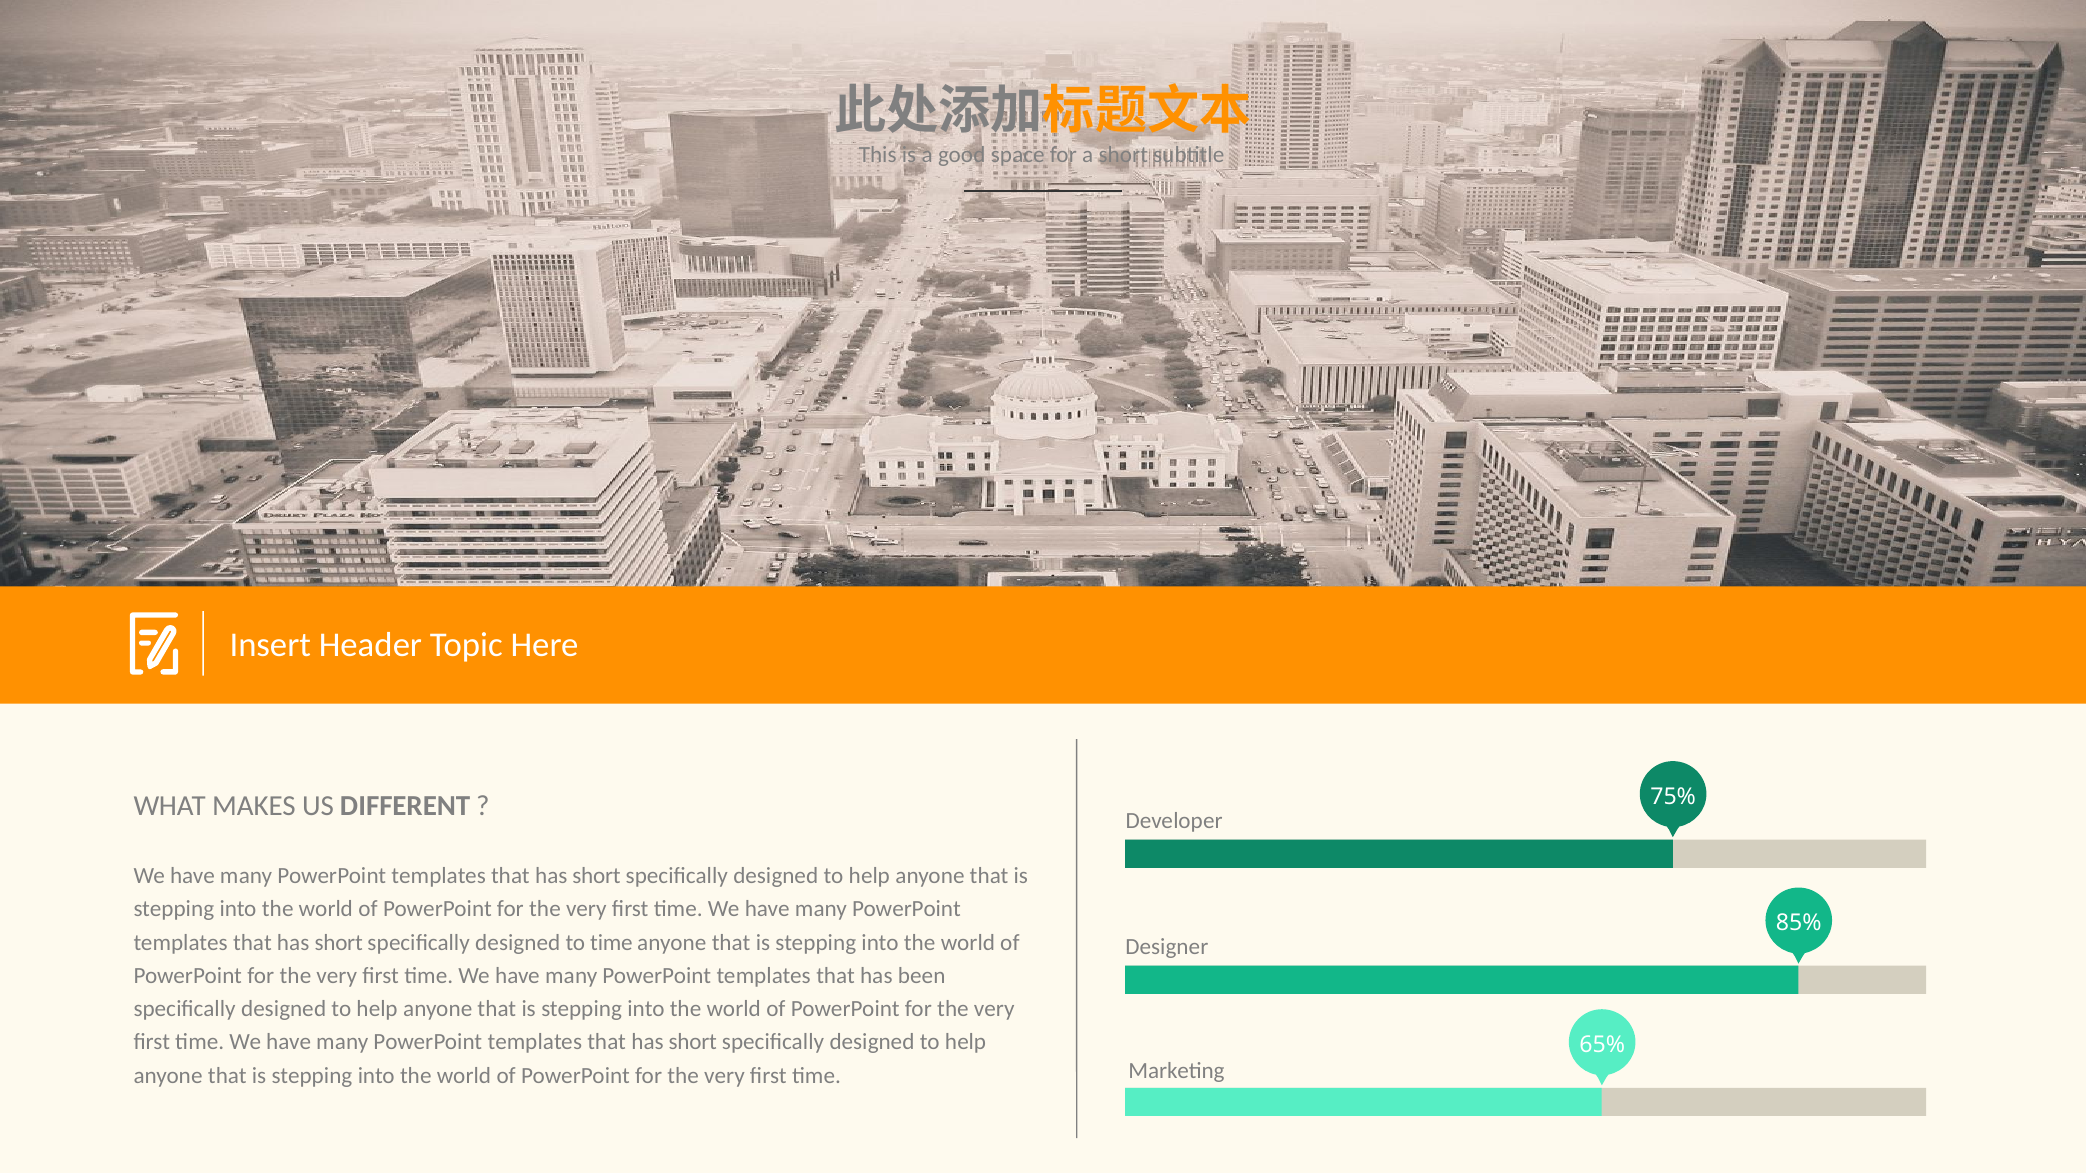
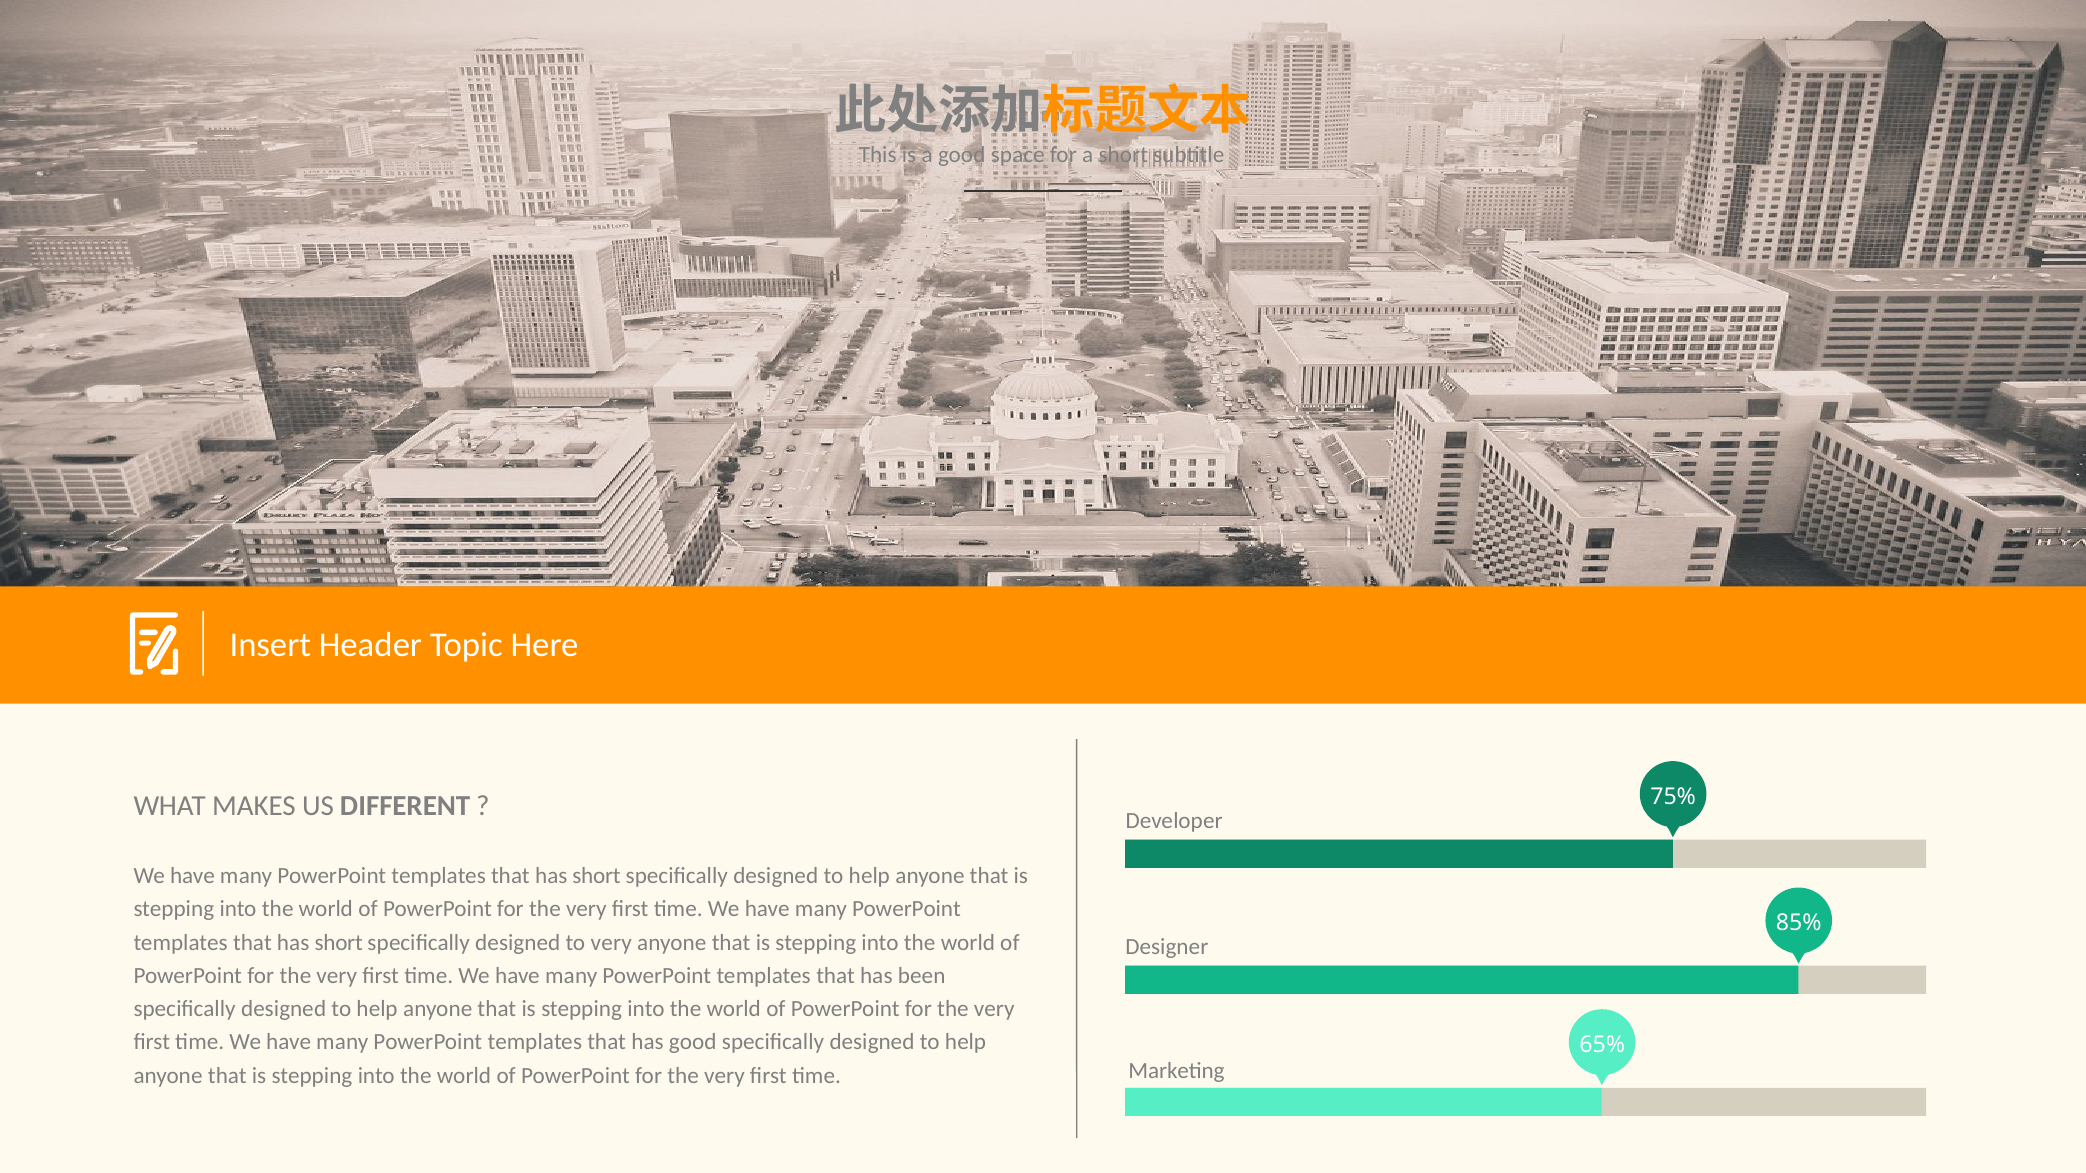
to time: time -> very
short at (693, 1043): short -> good
